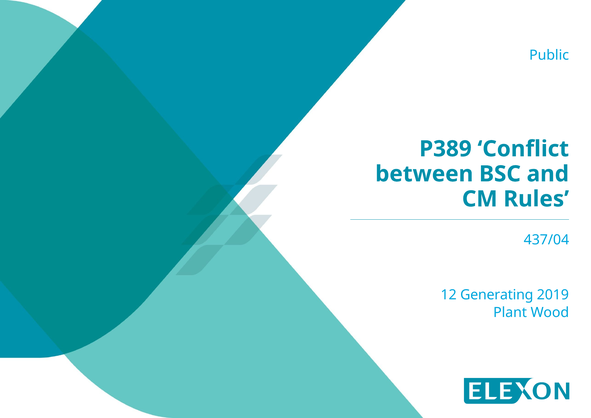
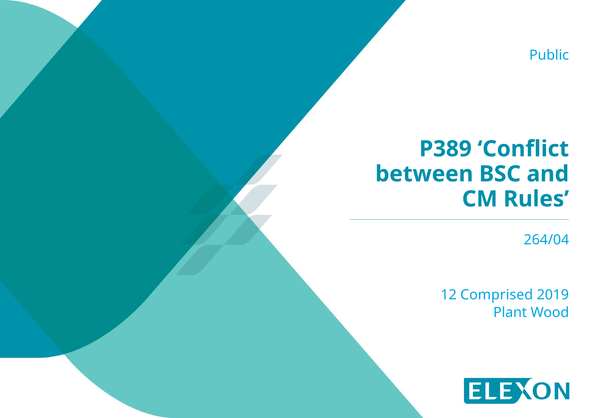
437/04: 437/04 -> 264/04
Generating: Generating -> Comprised
